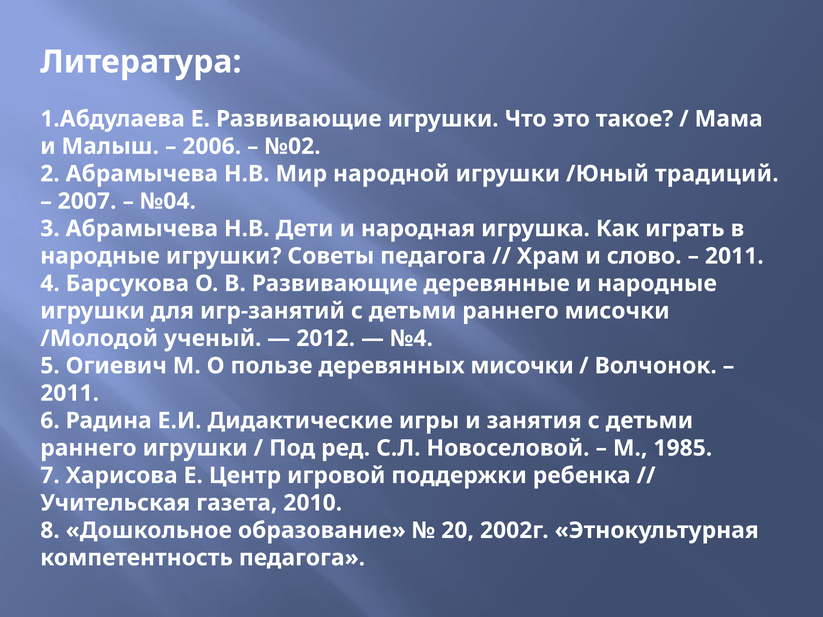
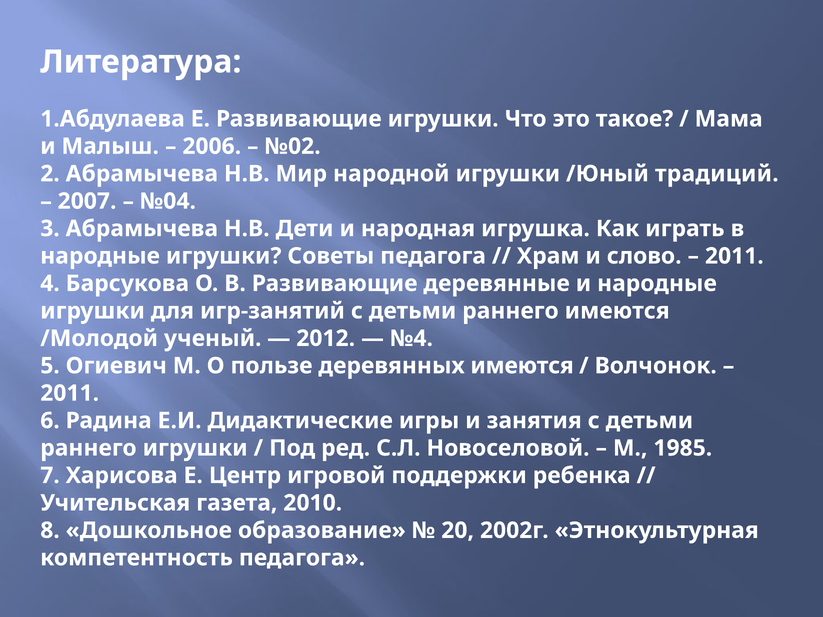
раннего мисочки: мисочки -> имеются
деревянных мисочки: мисочки -> имеются
